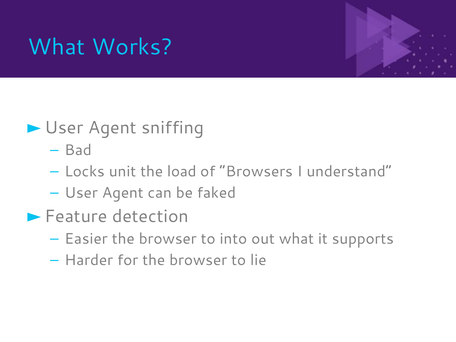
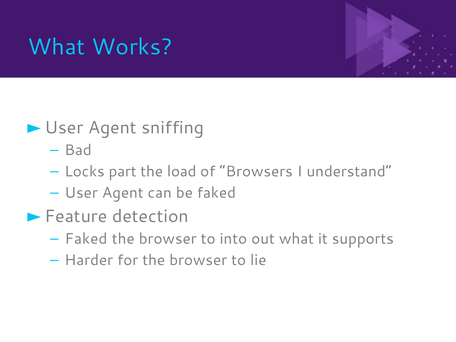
unit: unit -> part
Easier at (86, 239): Easier -> Faked
